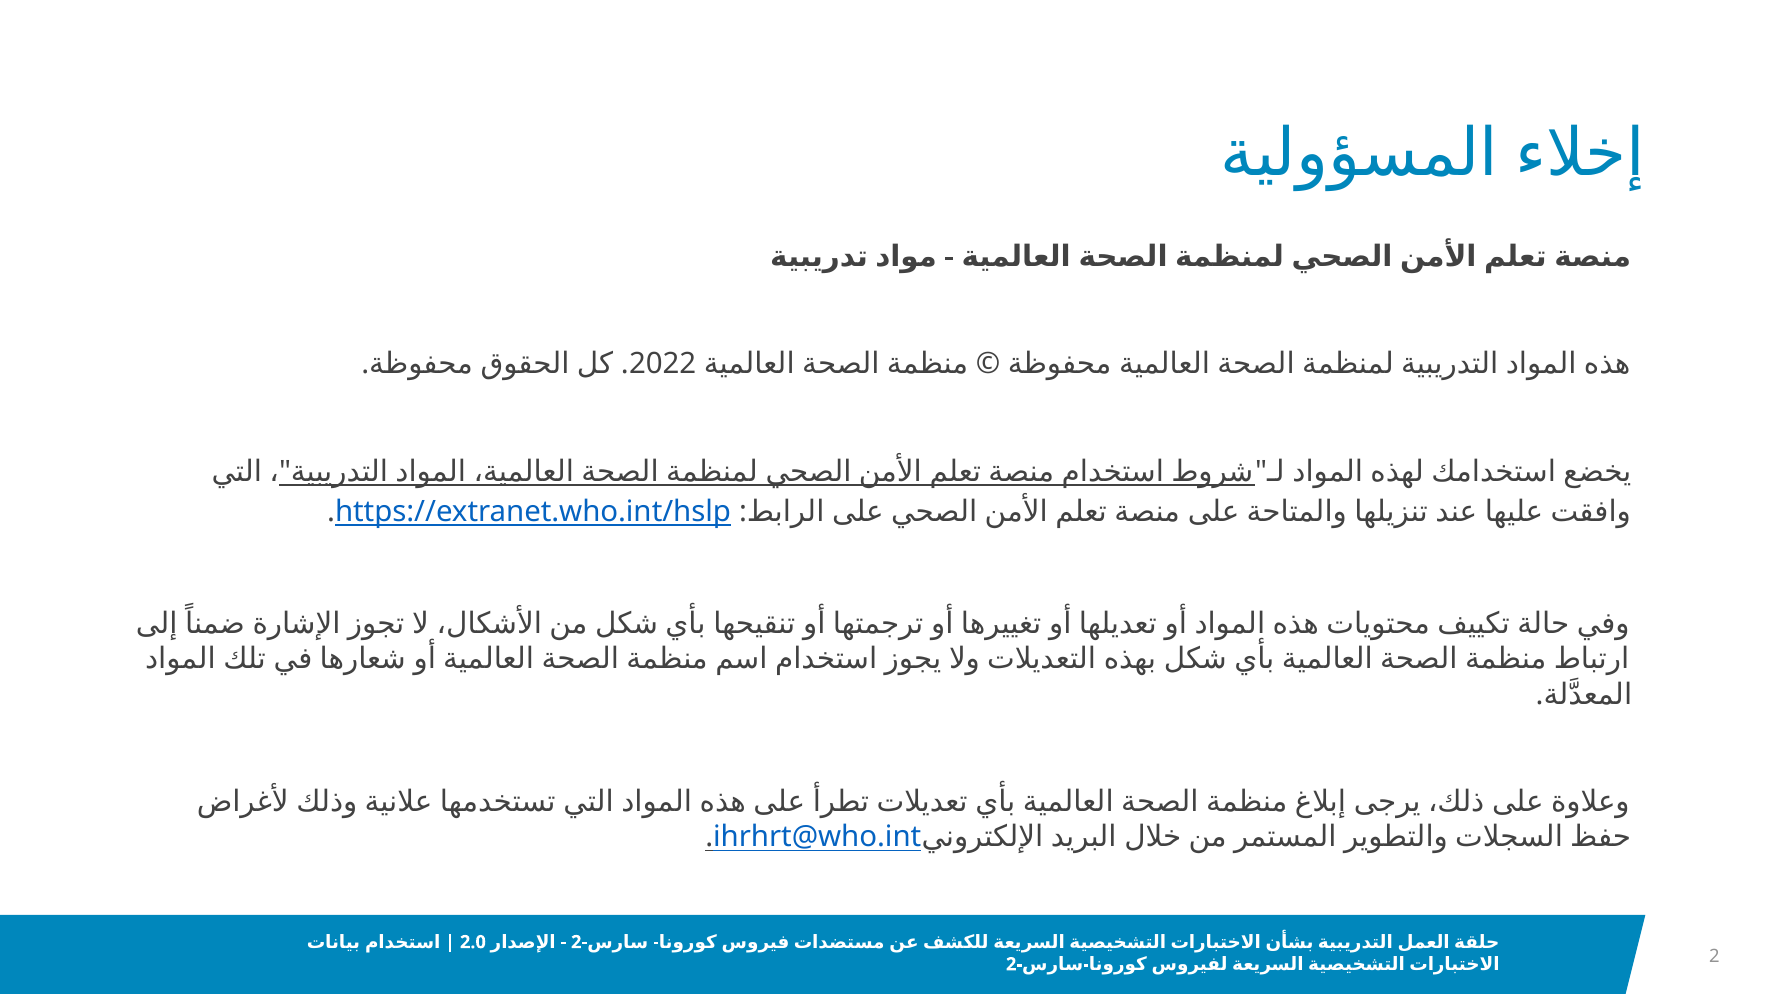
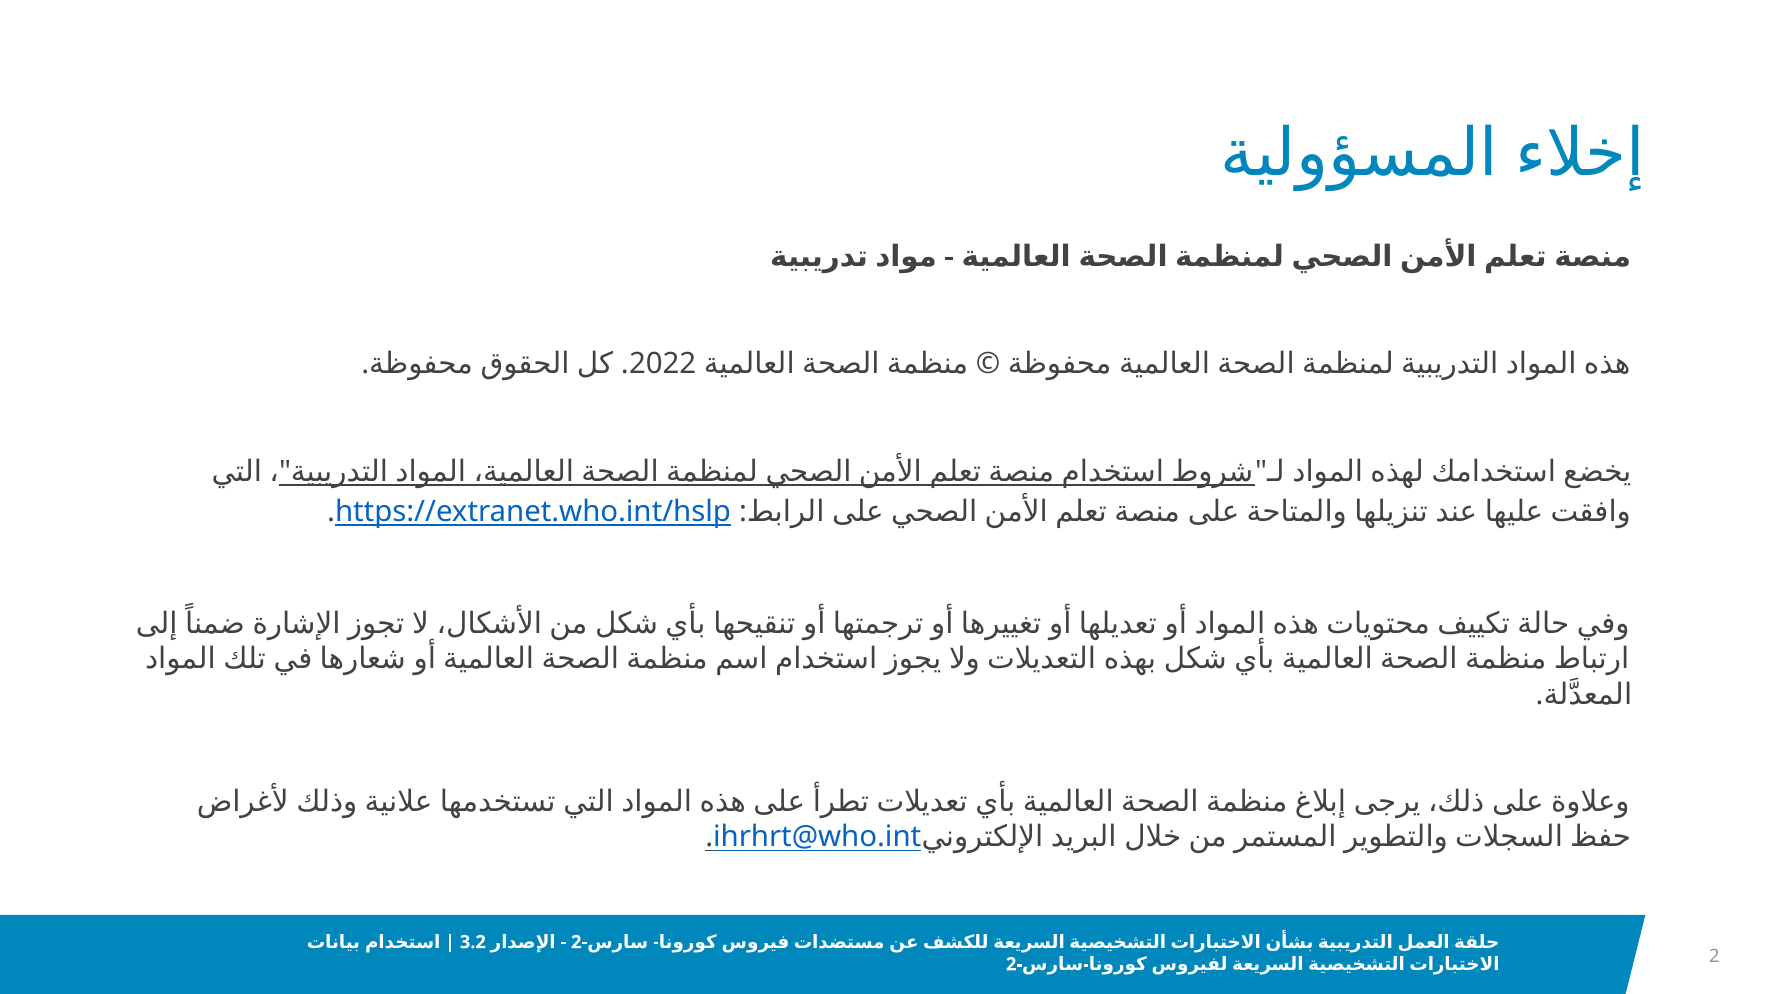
2.0: 2.0 -> 3.2
